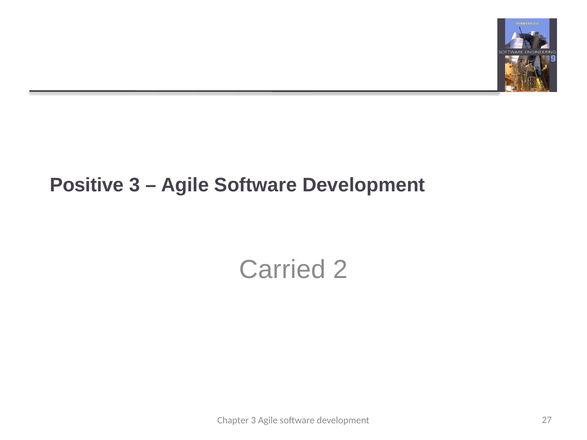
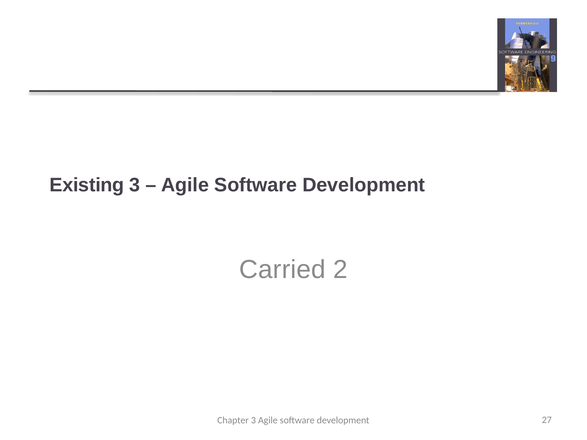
Positive: Positive -> Existing
